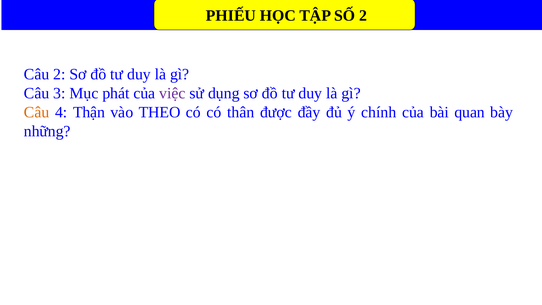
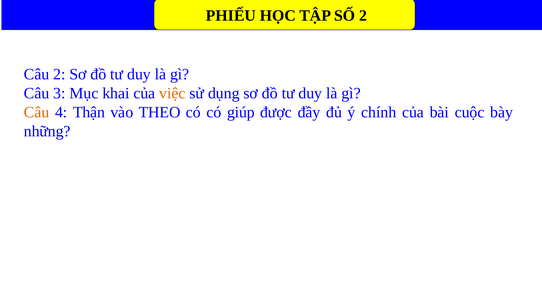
phát: phát -> khai
việc colour: purple -> orange
thân: thân -> giúp
quan: quan -> cuộc
